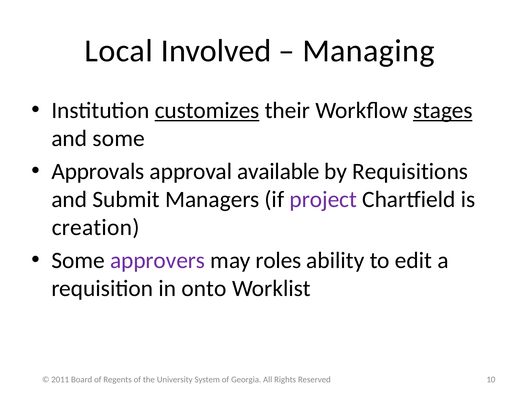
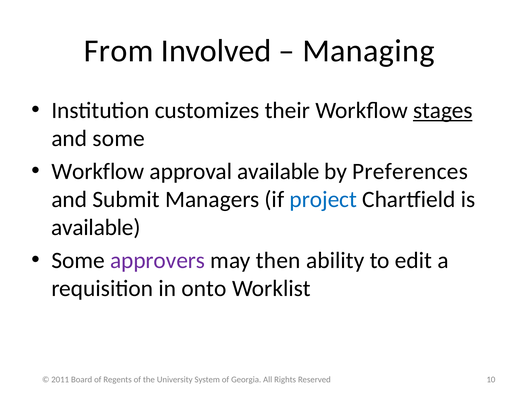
Local: Local -> From
customizes underline: present -> none
Approvals at (98, 171): Approvals -> Workflow
Requisitions: Requisitions -> Preferences
project colour: purple -> blue
creation at (96, 228): creation -> available
roles: roles -> then
